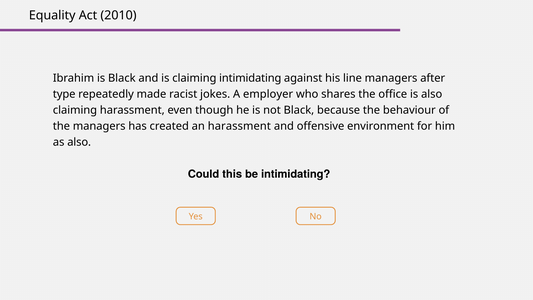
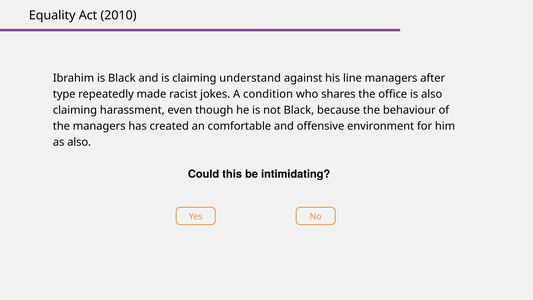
claiming intimidating: intimidating -> understand
employer: employer -> condition
an harassment: harassment -> comfortable
